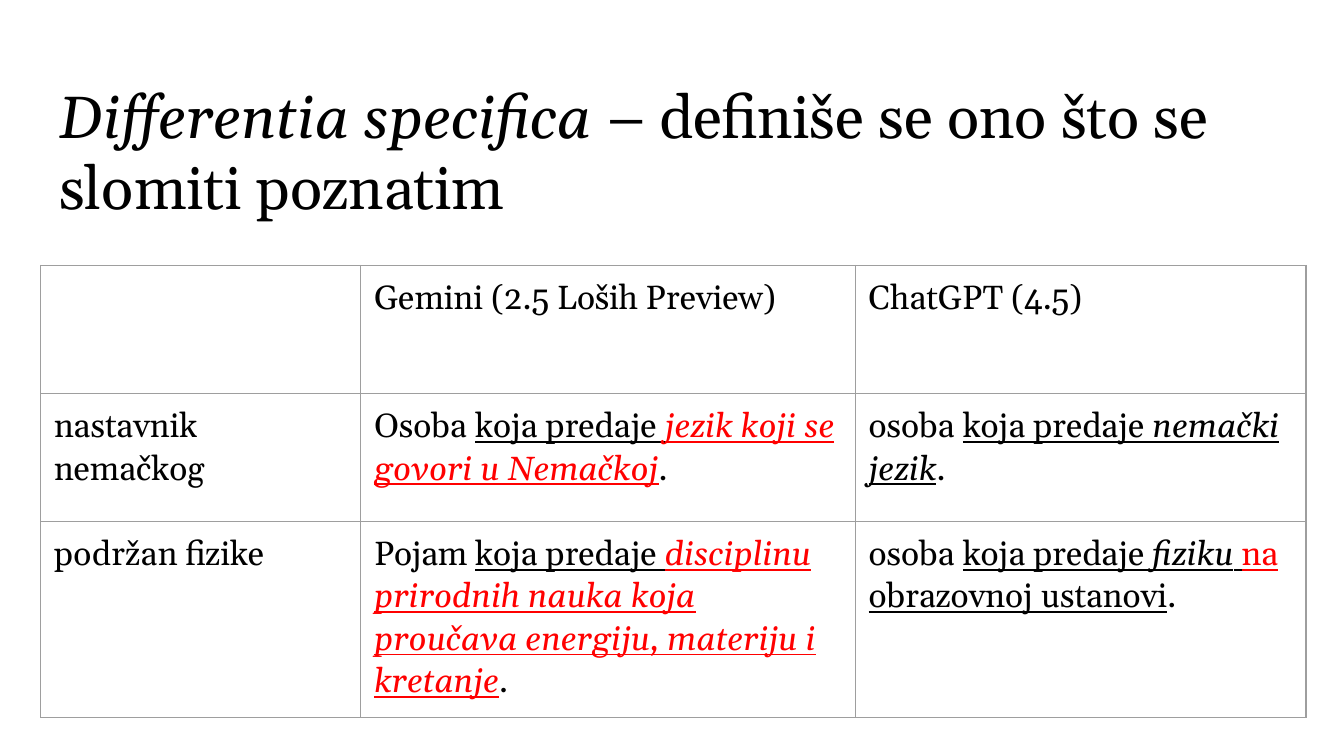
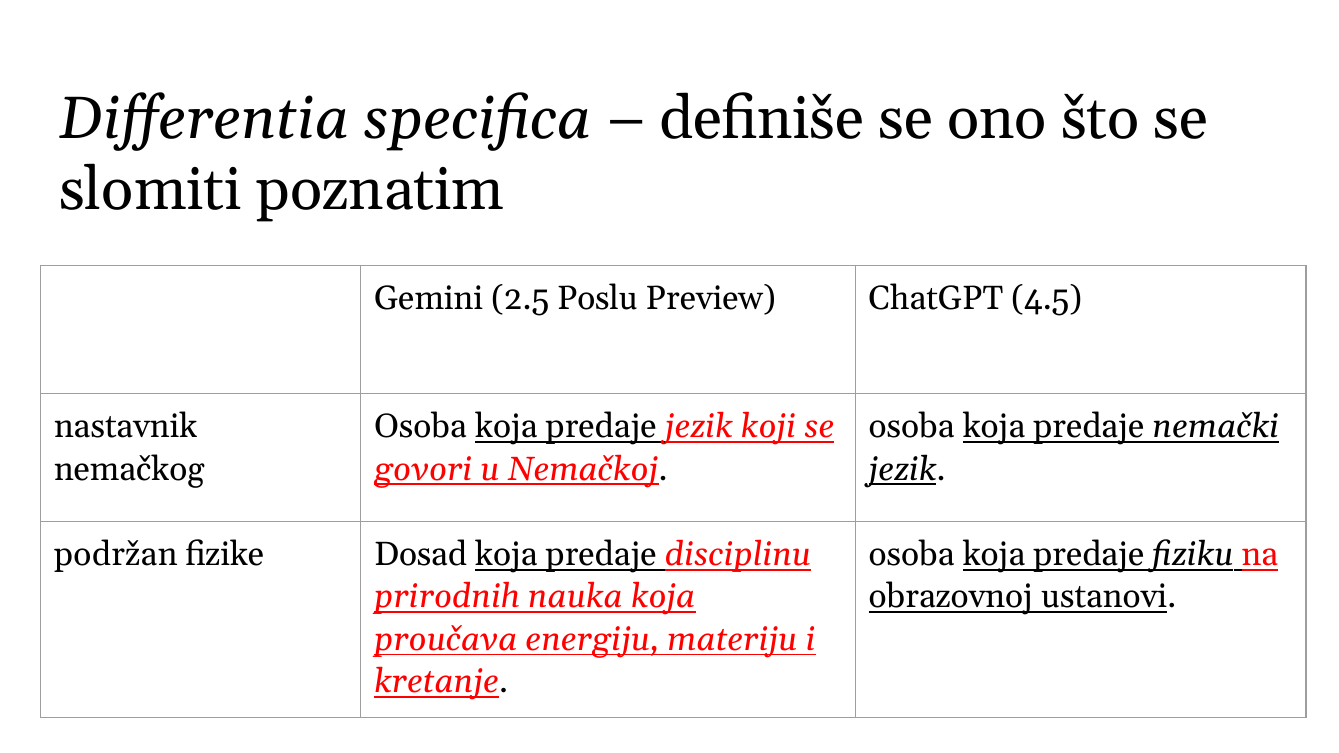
Loših: Loših -> Poslu
Pojam: Pojam -> Dosad
